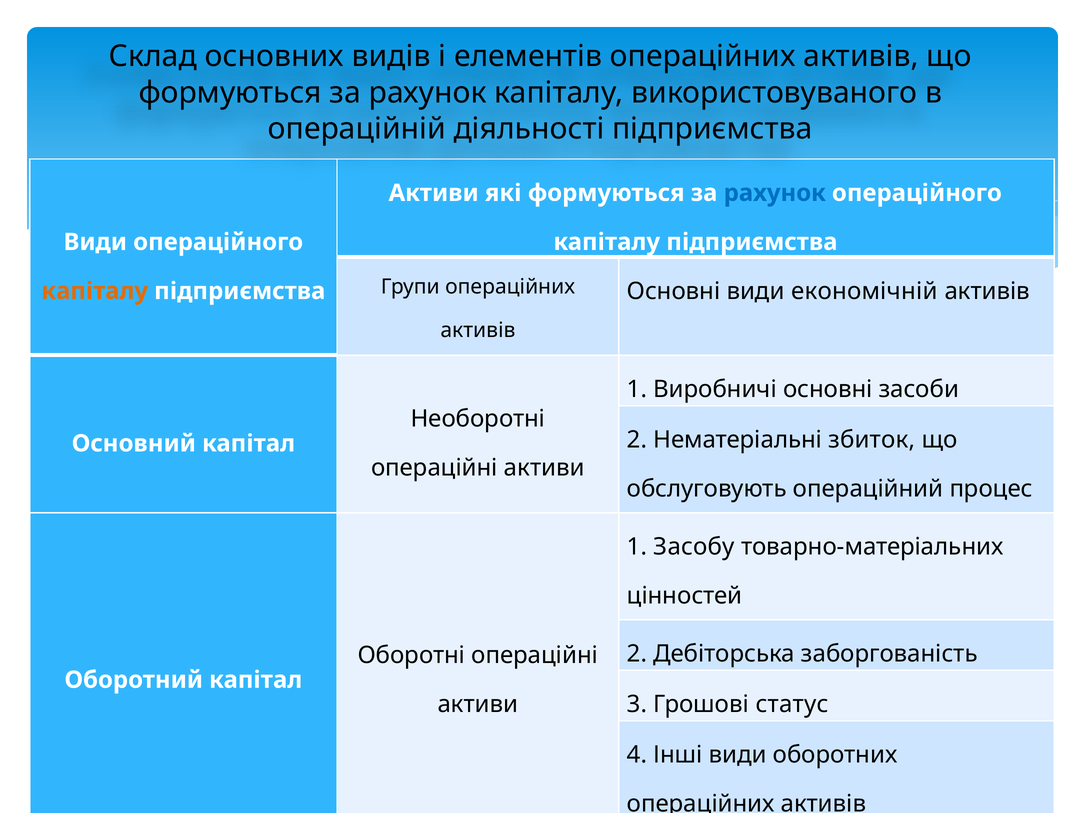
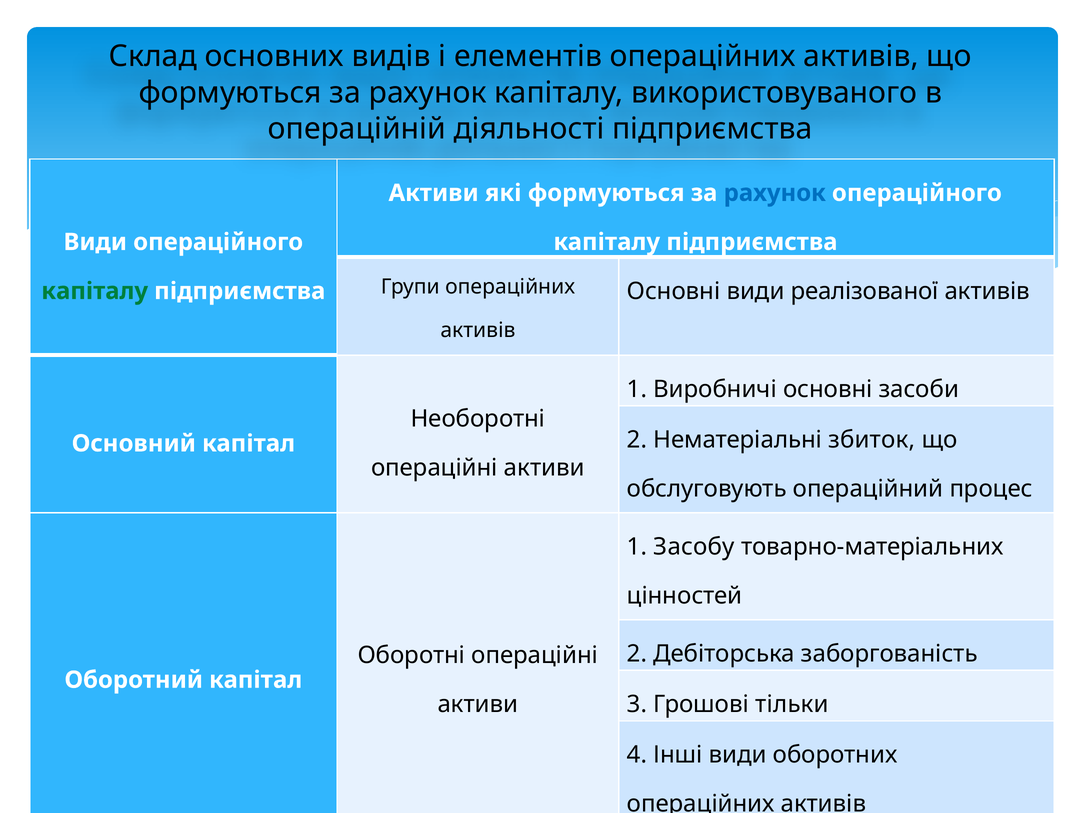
економічній: економічній -> реалізованої
капіталу at (95, 291) colour: orange -> green
статус: статус -> тільки
